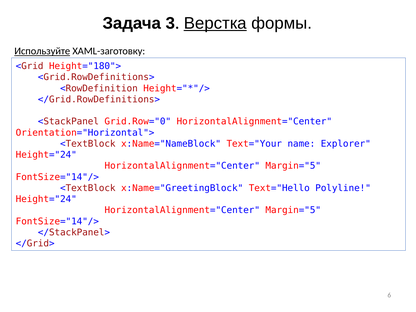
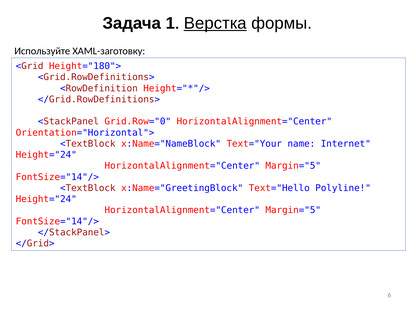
3: 3 -> 1
Используйте underline: present -> none
Explorer: Explorer -> Internet
